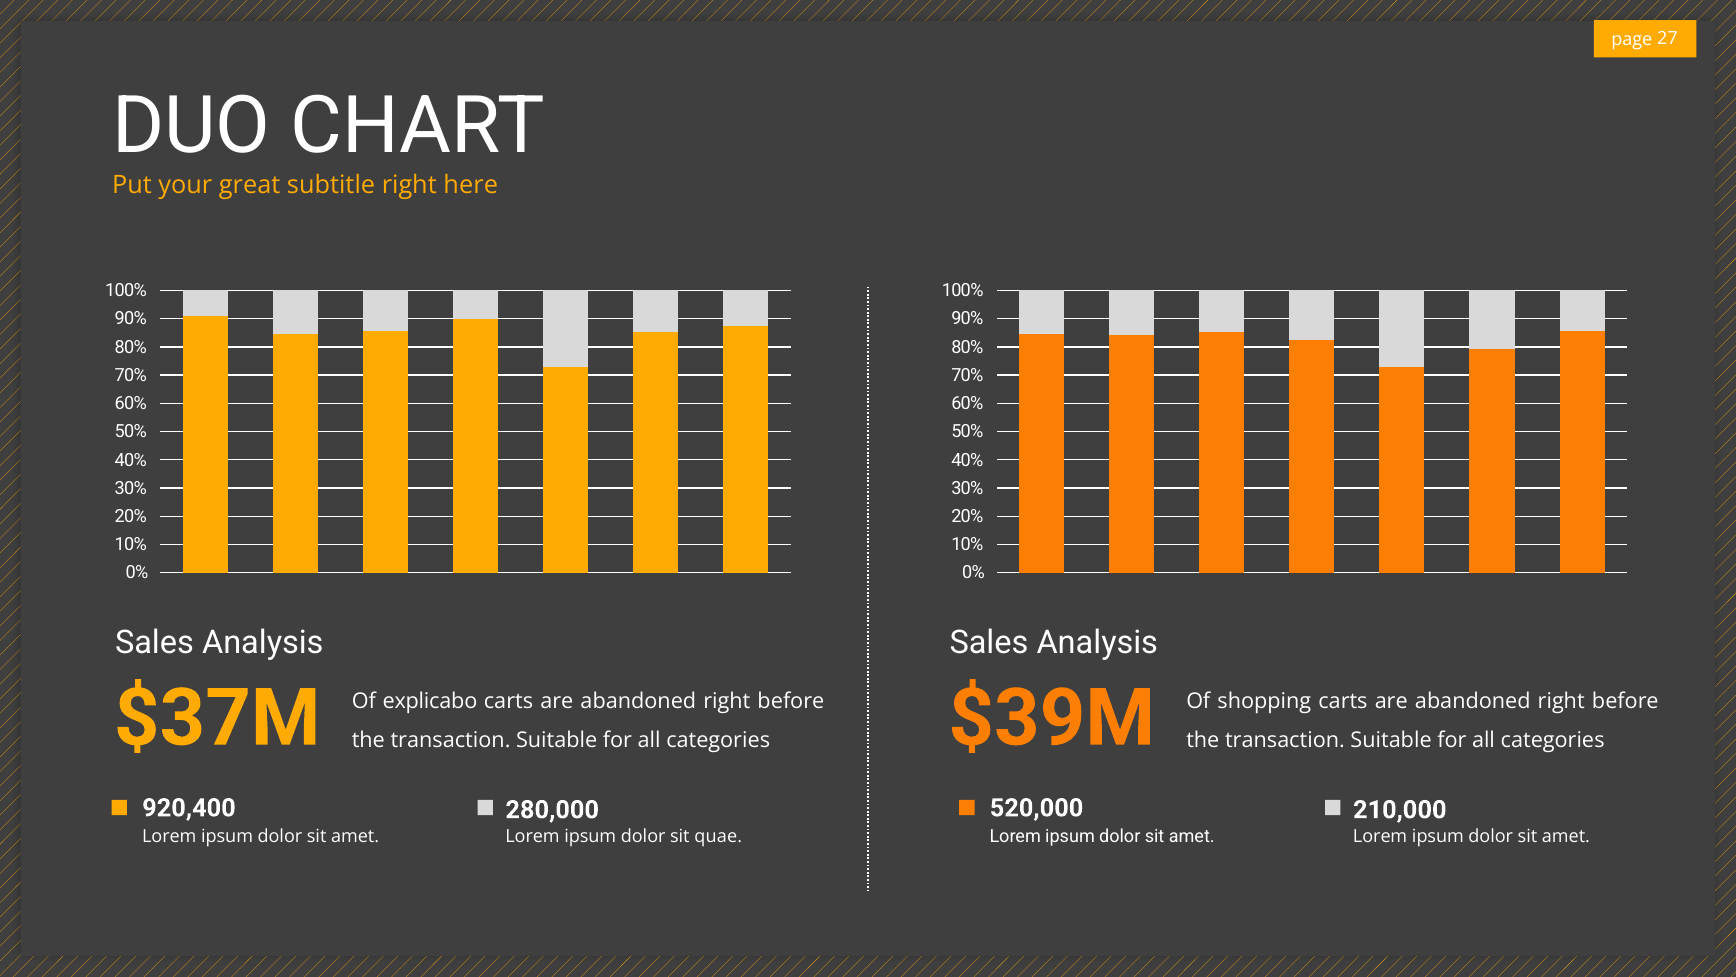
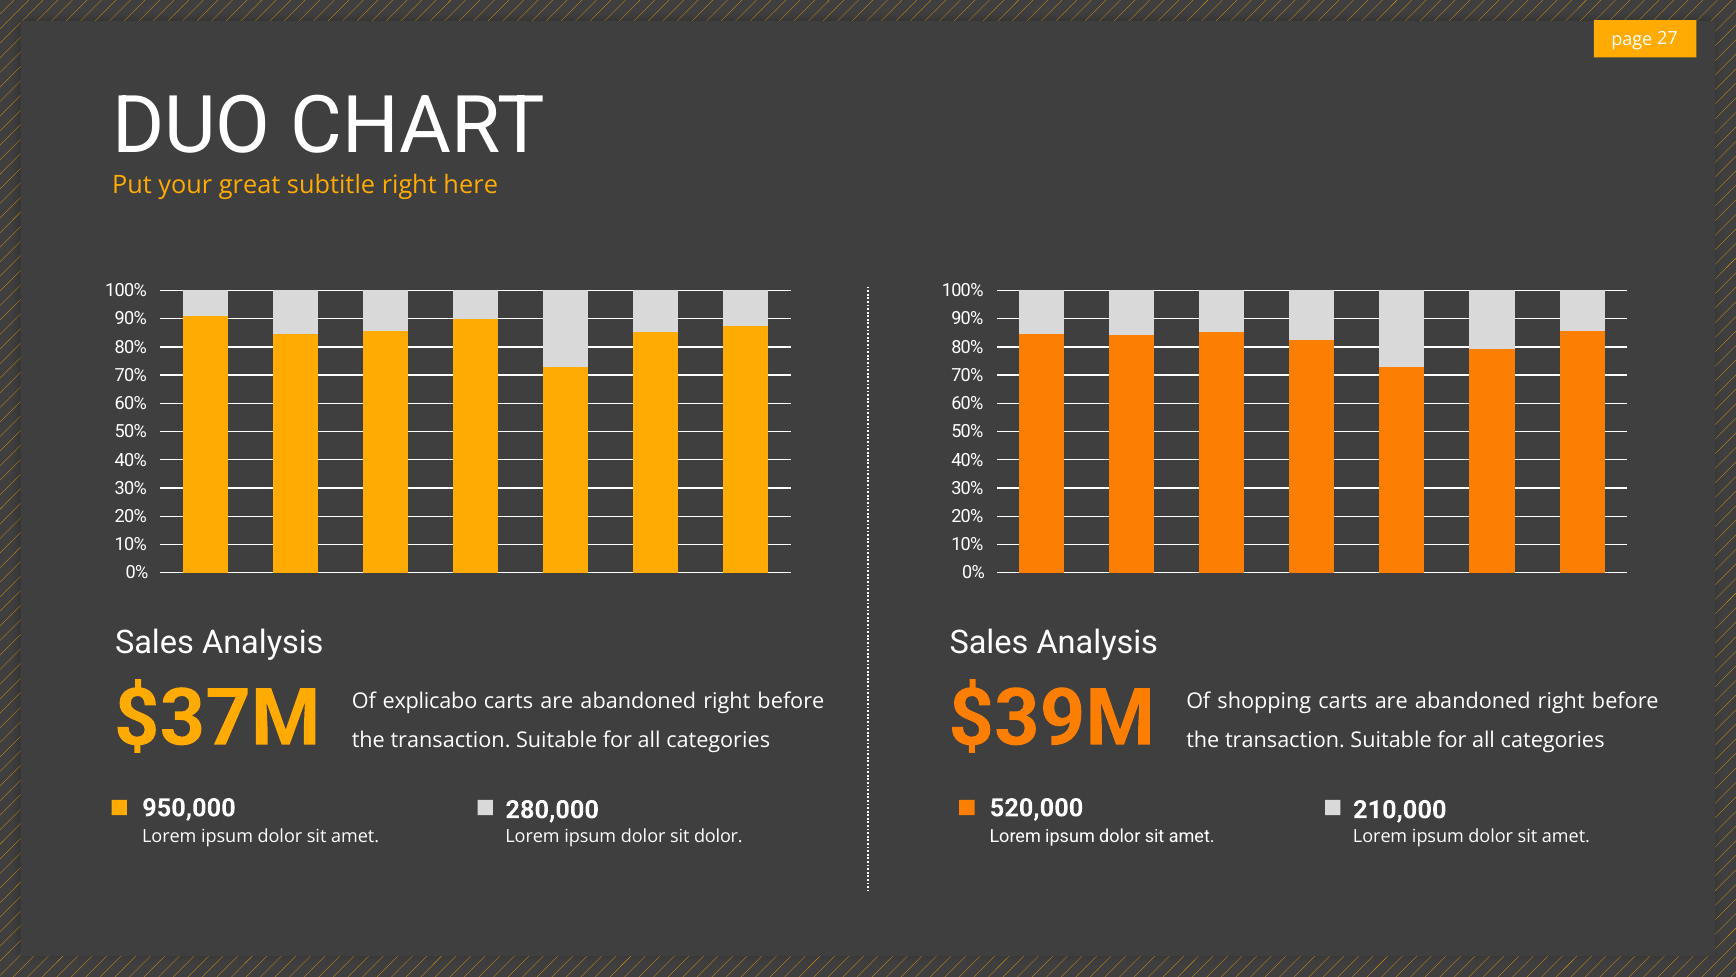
920,400: 920,400 -> 950,000
sit quae: quae -> dolor
